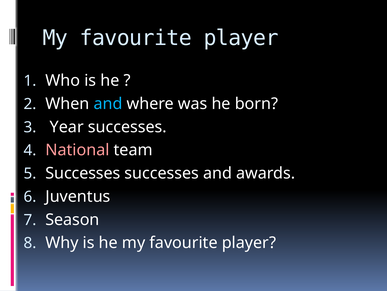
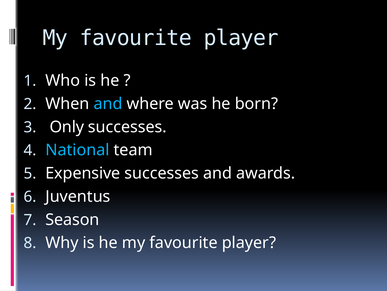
Year: Year -> Only
National colour: pink -> light blue
Successes at (83, 173): Successes -> Expensive
